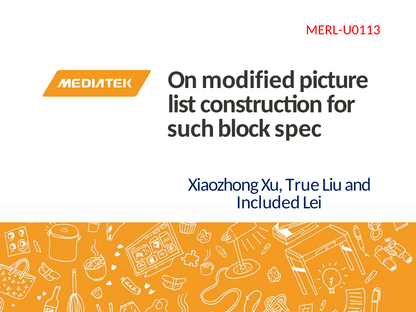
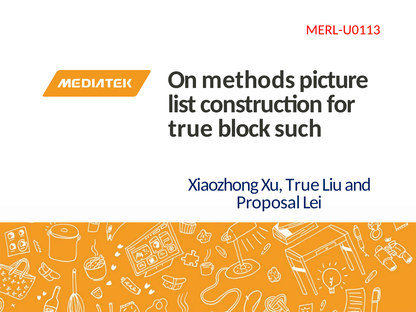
modified: modified -> methods
such at (191, 129): such -> true
spec: spec -> such
Included: Included -> Proposal
